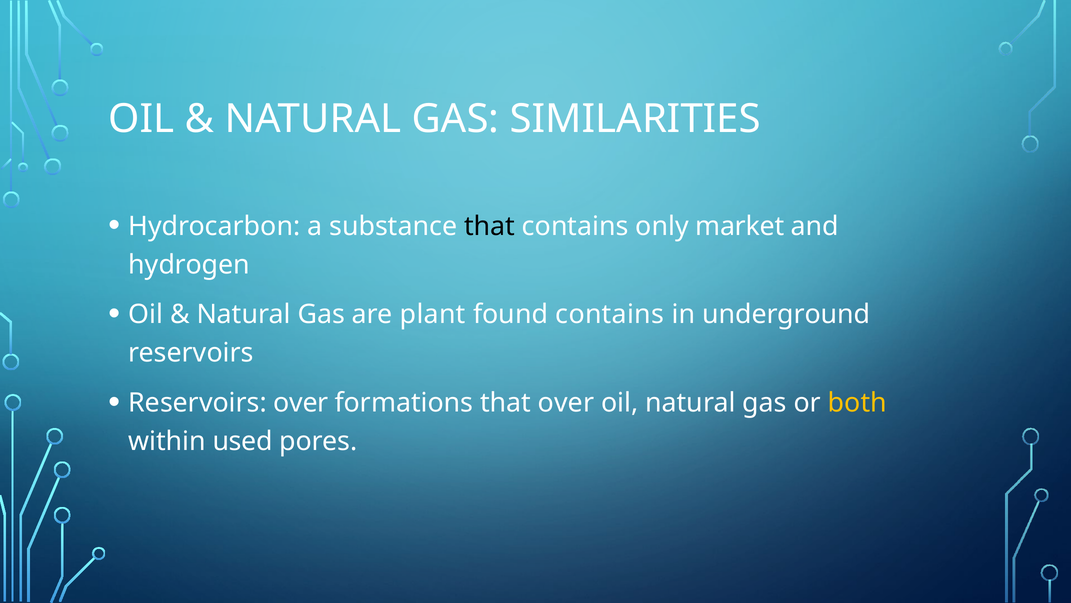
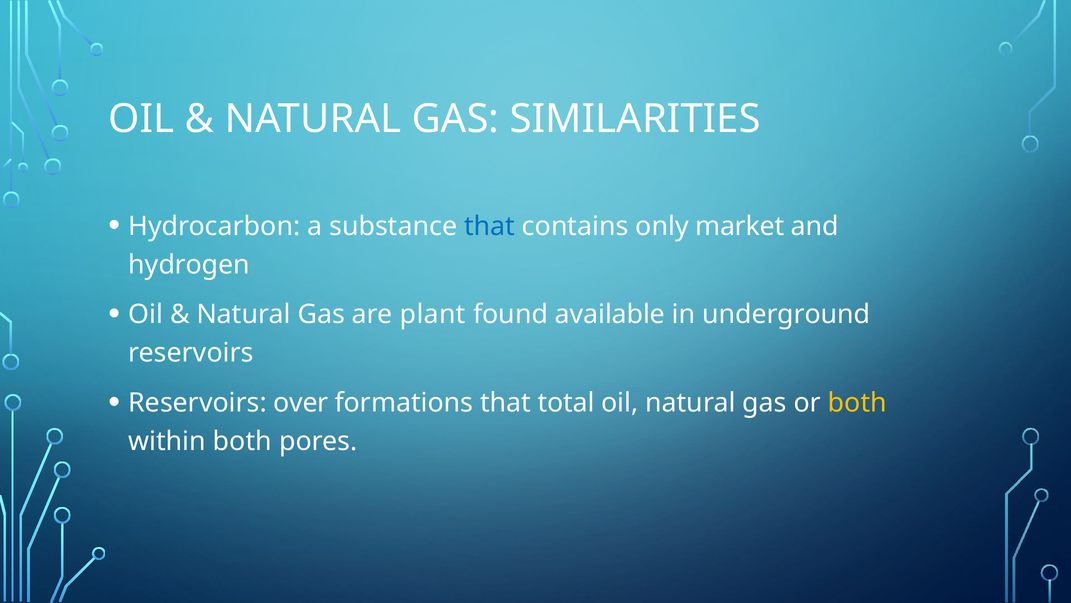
that at (490, 226) colour: black -> blue
found contains: contains -> available
that over: over -> total
within used: used -> both
